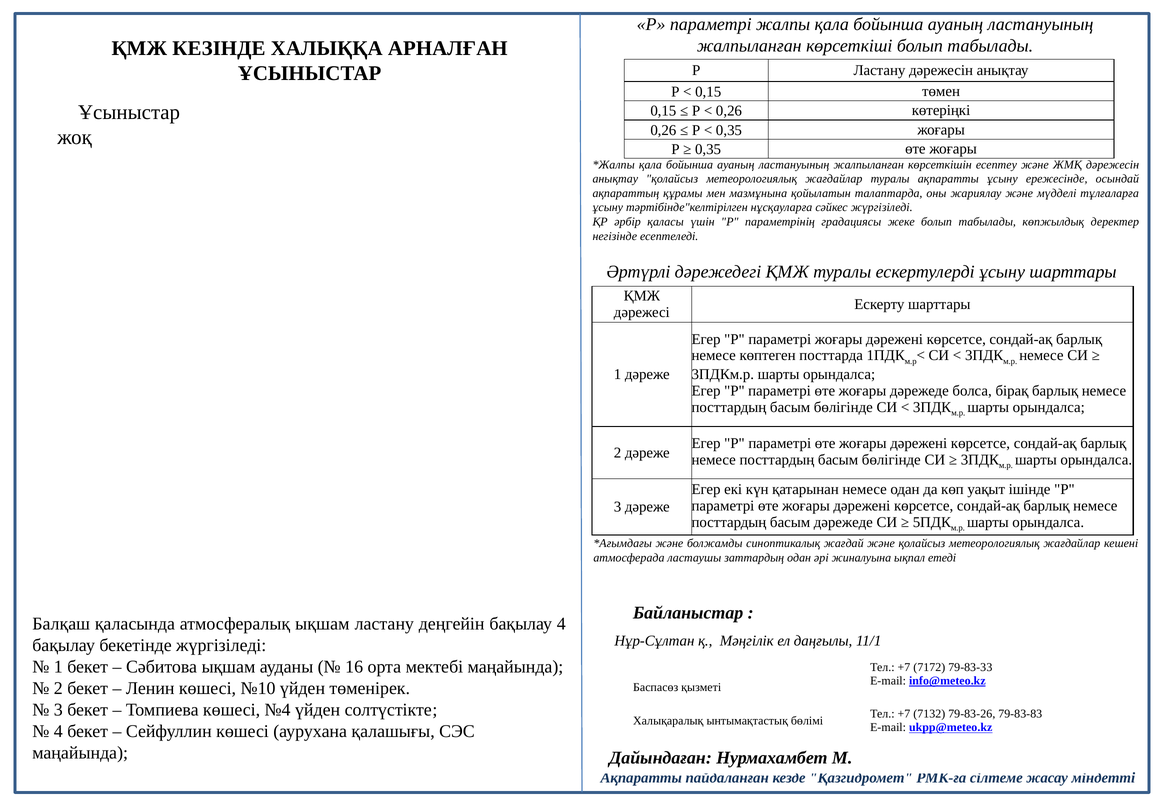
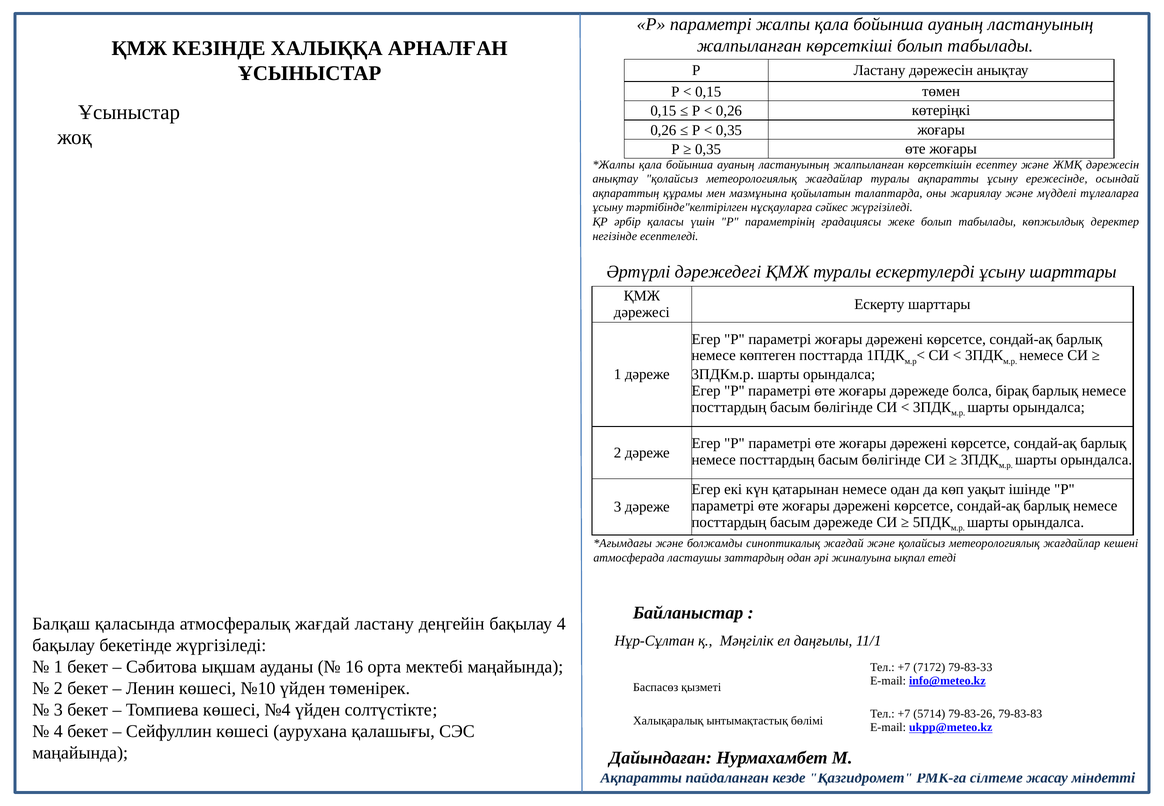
атмосфералық ықшам: ықшам -> жағдай
7132: 7132 -> 5714
